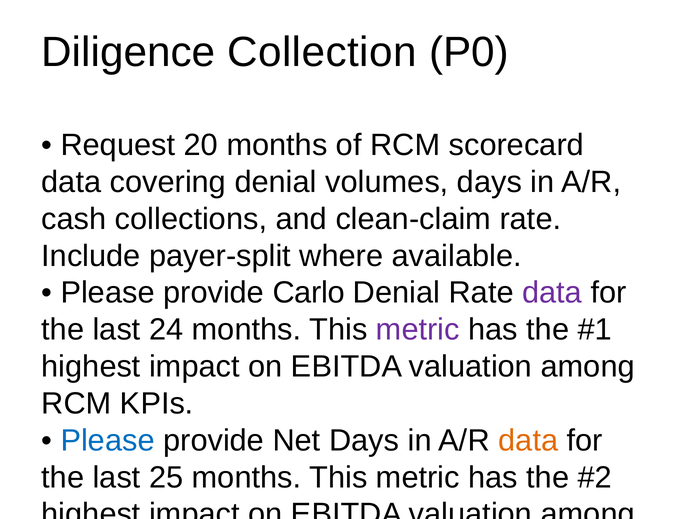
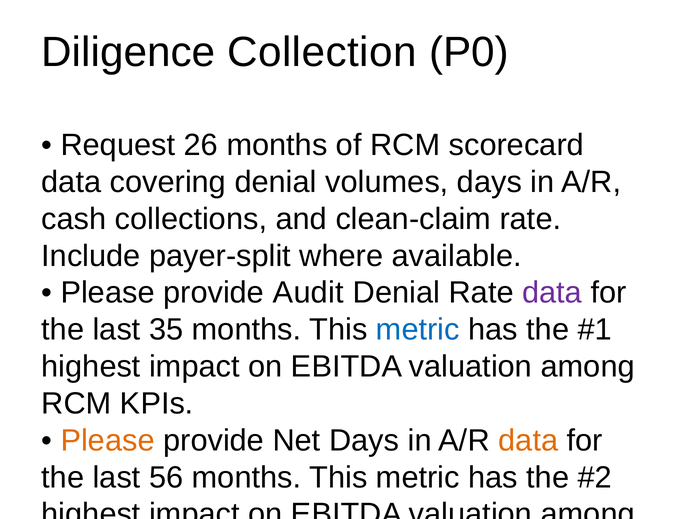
20: 20 -> 26
Carlo: Carlo -> Audit
24: 24 -> 35
metric at (418, 330) colour: purple -> blue
Please at (108, 440) colour: blue -> orange
25: 25 -> 56
